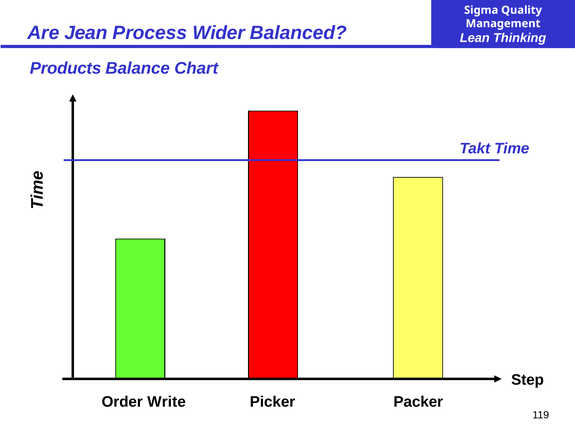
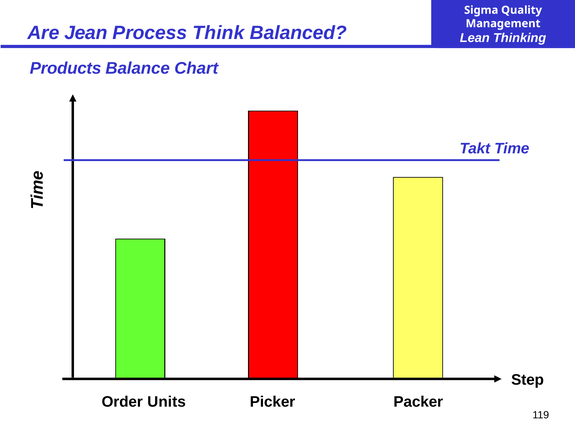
Wider: Wider -> Think
Write: Write -> Units
